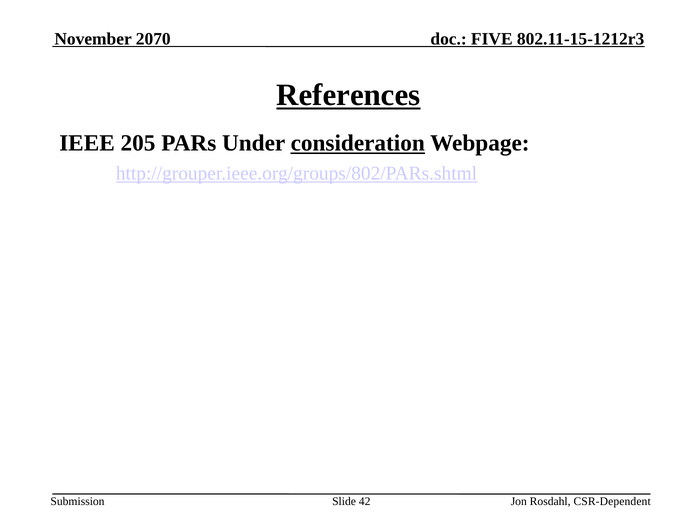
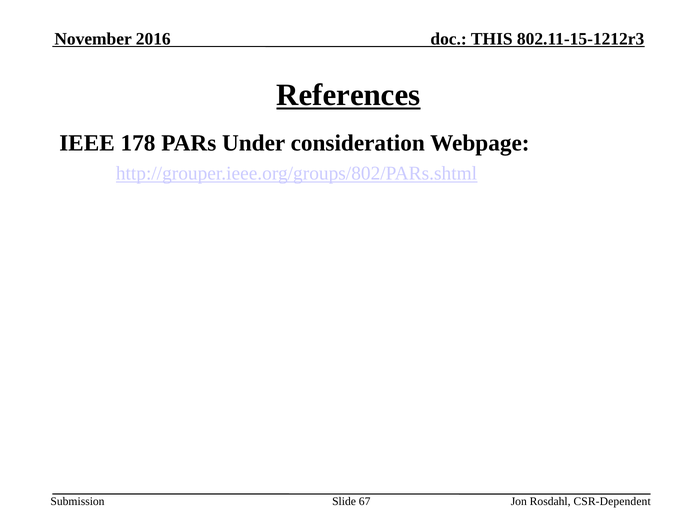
2070: 2070 -> 2016
FIVE: FIVE -> THIS
205: 205 -> 178
consideration underline: present -> none
42: 42 -> 67
